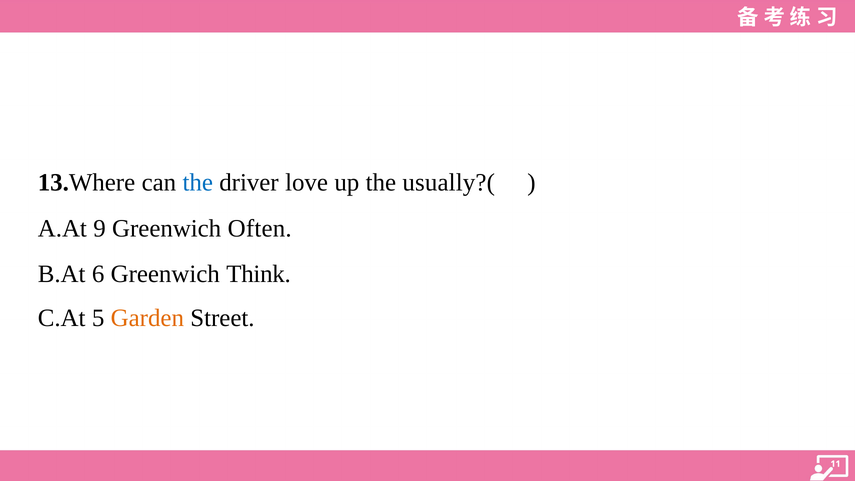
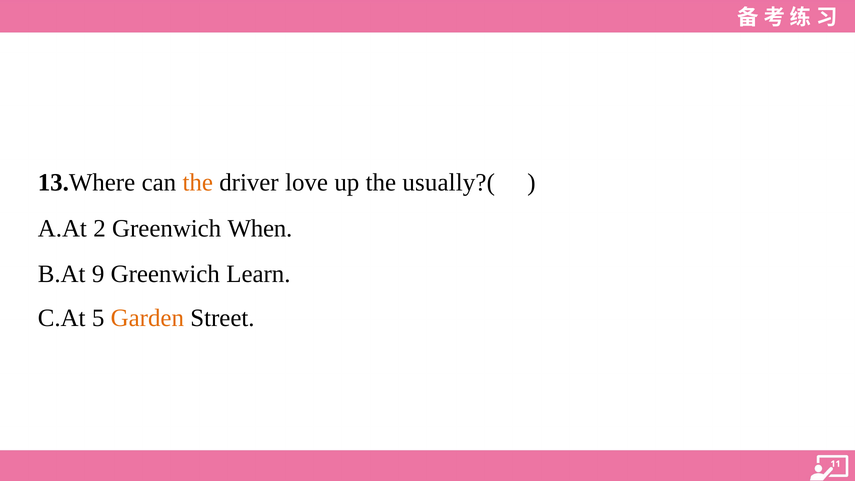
the at (198, 183) colour: blue -> orange
9: 9 -> 2
Often: Often -> When
6: 6 -> 9
Think: Think -> Learn
